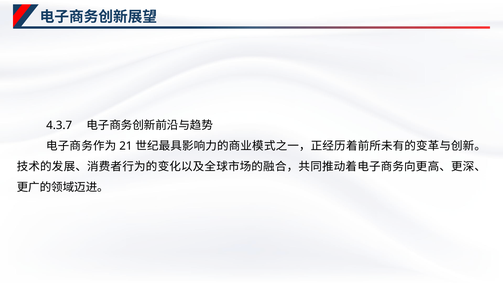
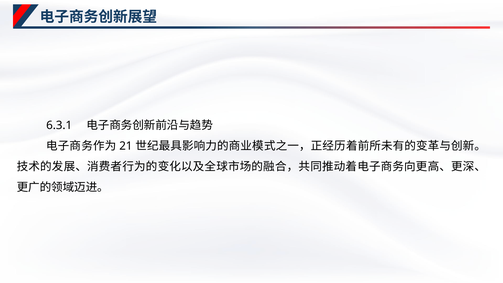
4.3.7: 4.3.7 -> 6.3.1
